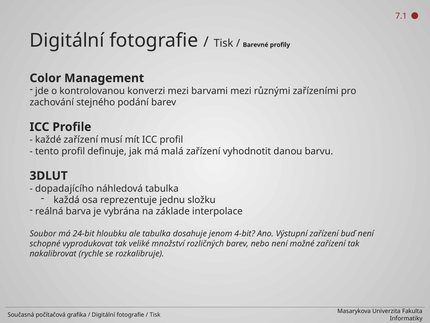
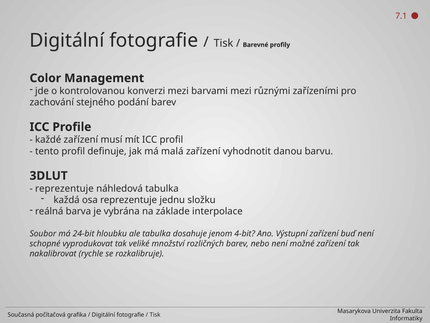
dopadajícího at (64, 188): dopadajícího -> reprezentuje
